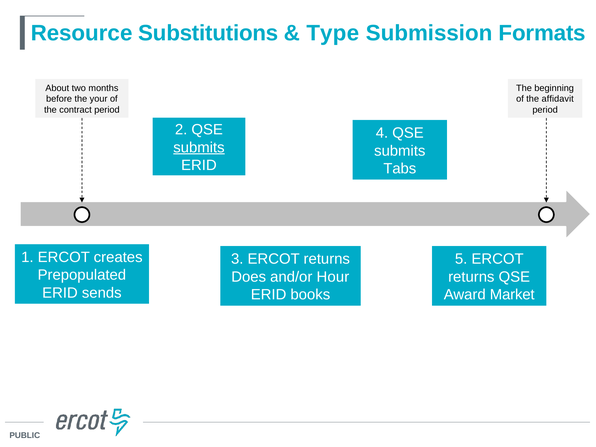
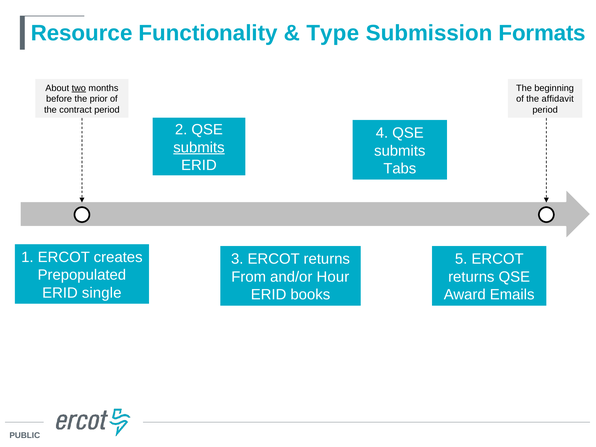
Substitutions: Substitutions -> Functionality
two underline: none -> present
your: your -> prior
Does: Does -> From
sends: sends -> single
Market: Market -> Emails
